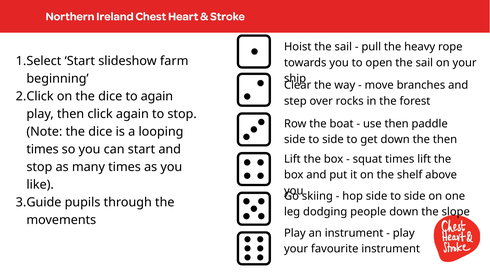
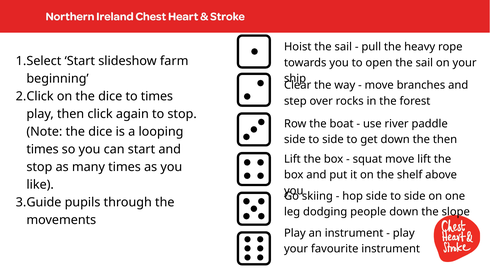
to again: again -> times
use then: then -> river
squat times: times -> move
